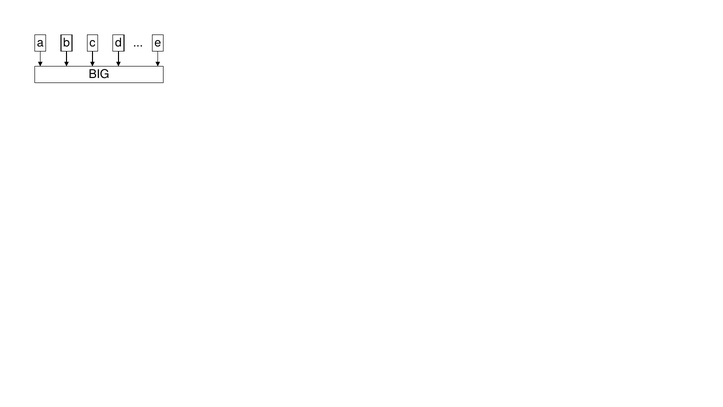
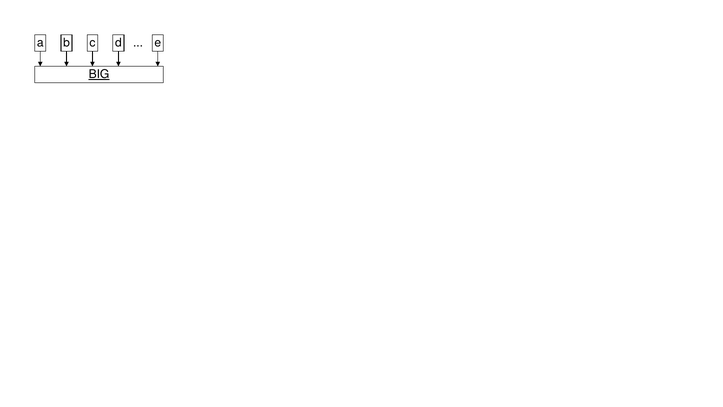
BIG underline: none -> present
